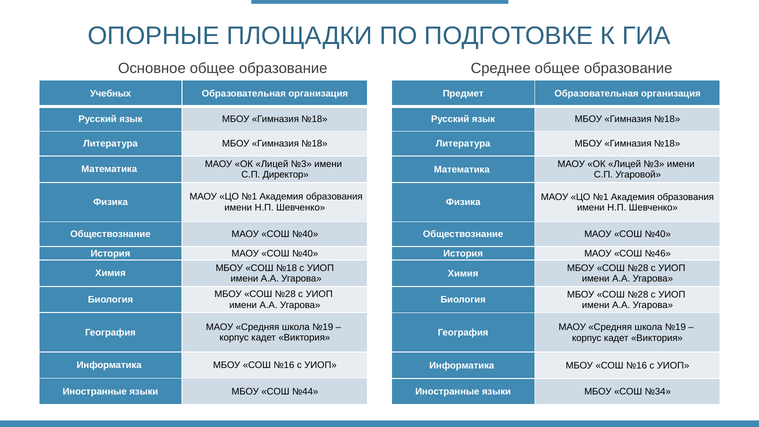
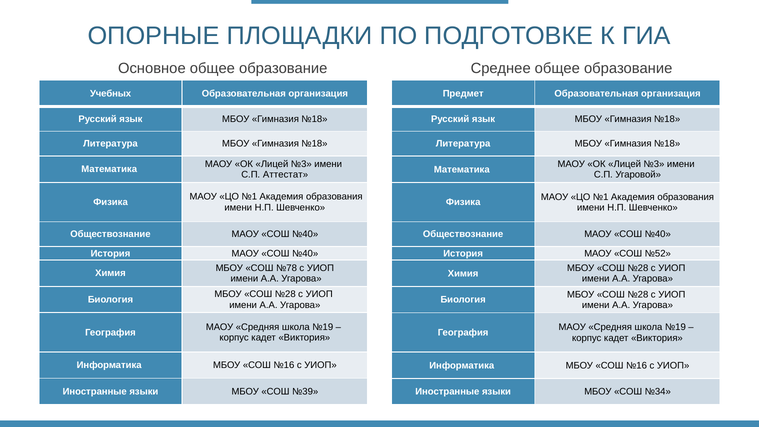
Директор: Директор -> Аттестат
№46: №46 -> №52
СОШ №18: №18 -> №78
№44: №44 -> №39
